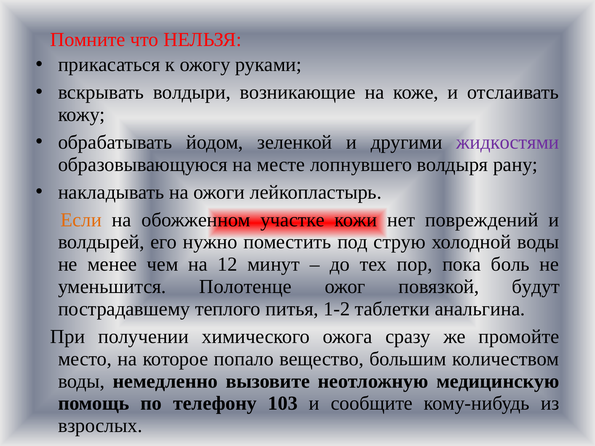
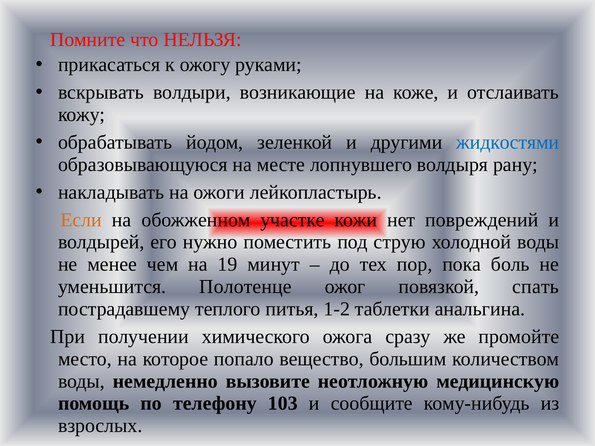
жидкостями colour: purple -> blue
12: 12 -> 19
будут: будут -> спать
